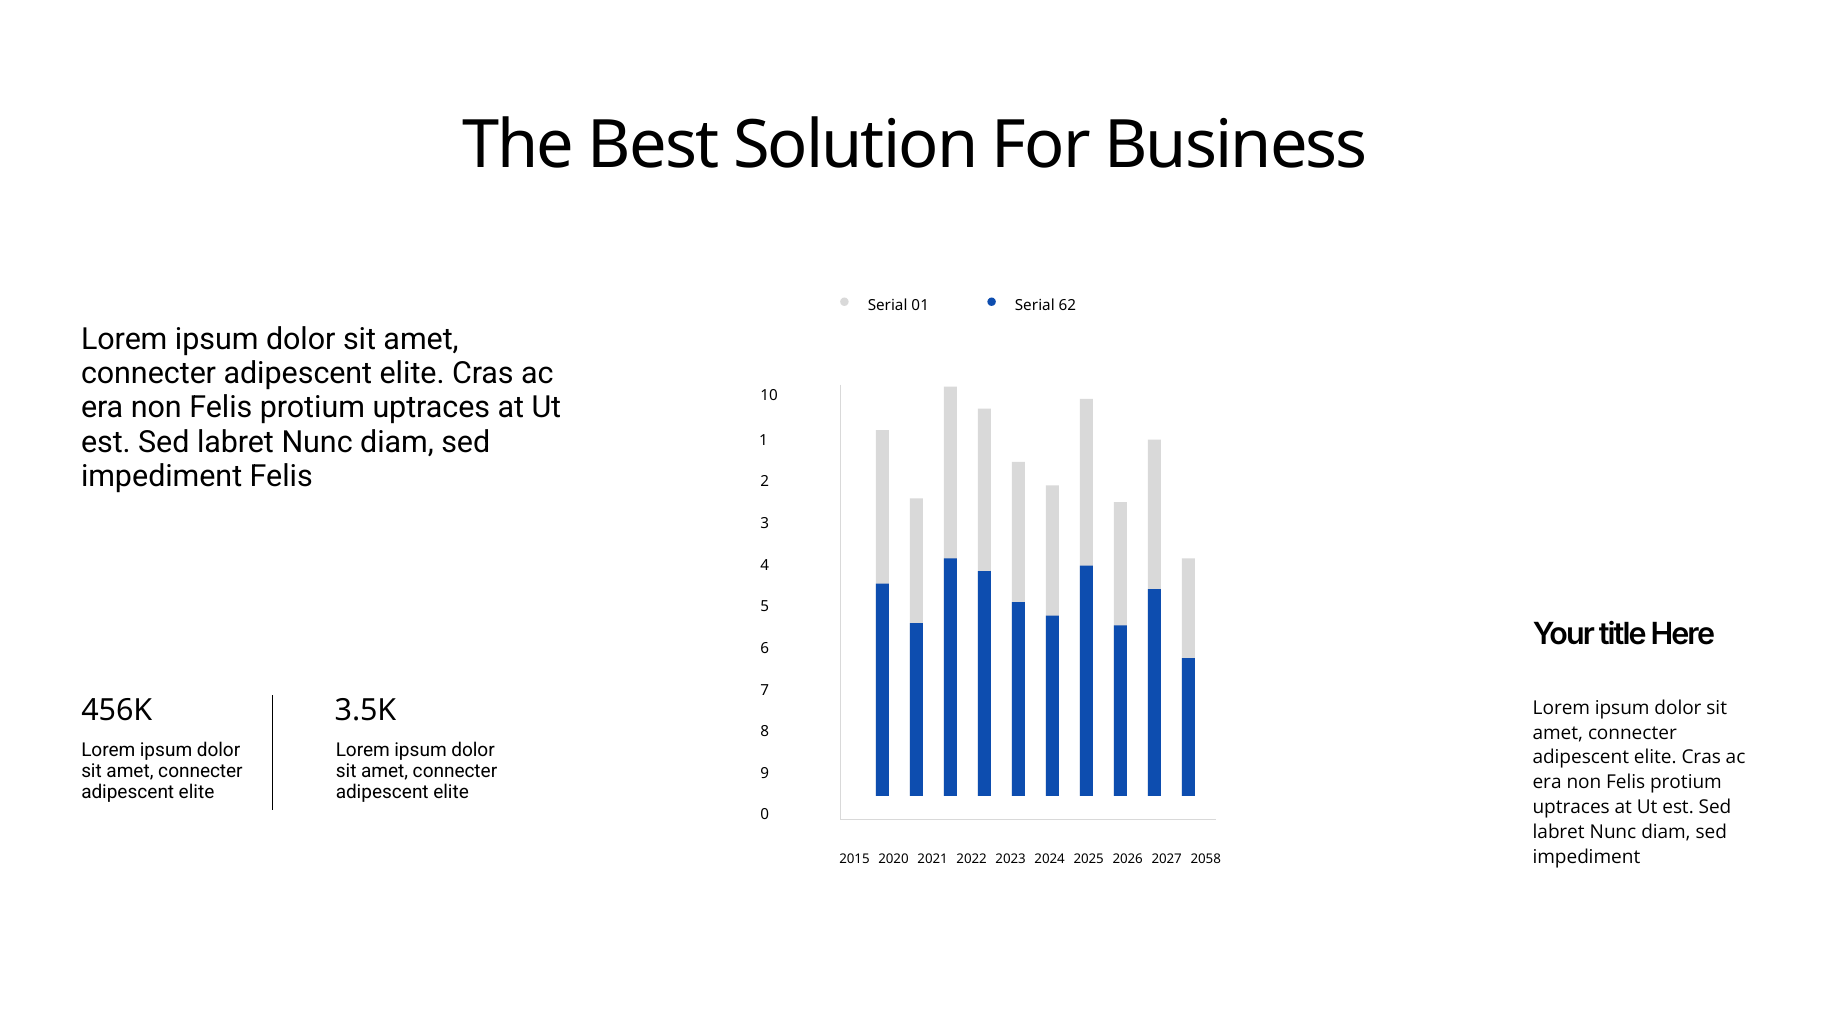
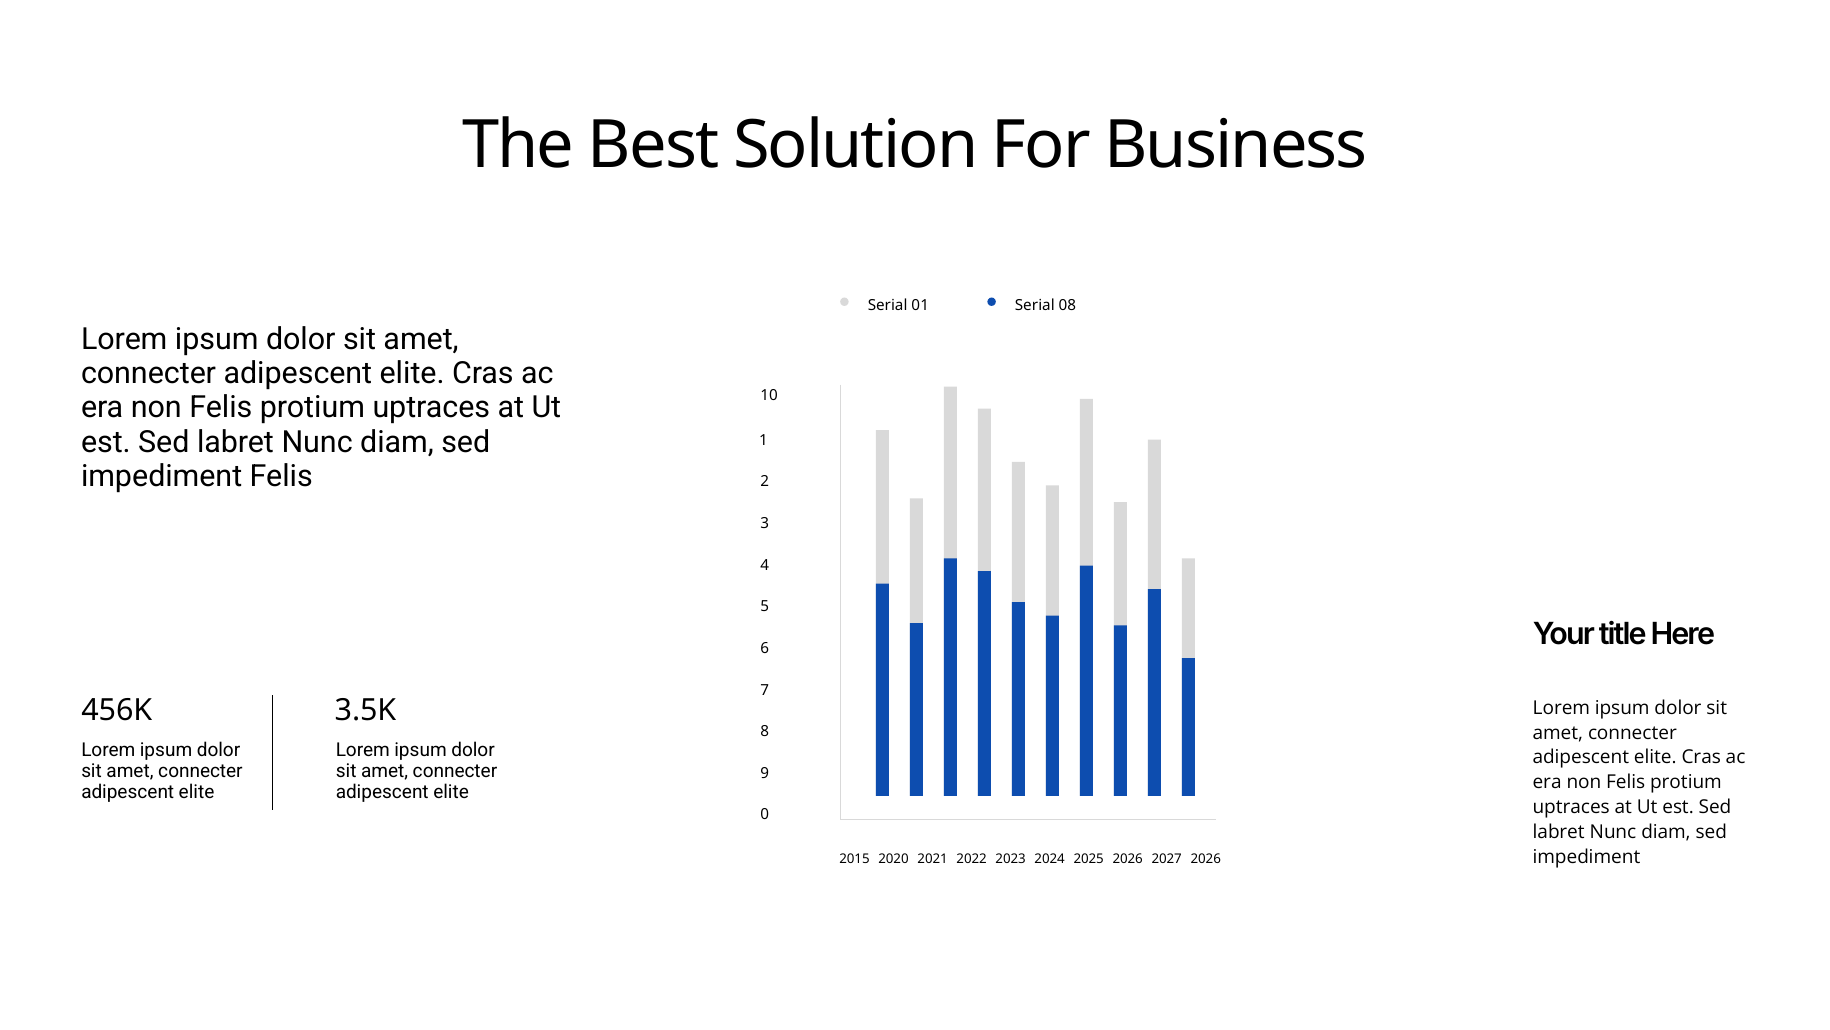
62: 62 -> 08
2027 2058: 2058 -> 2026
